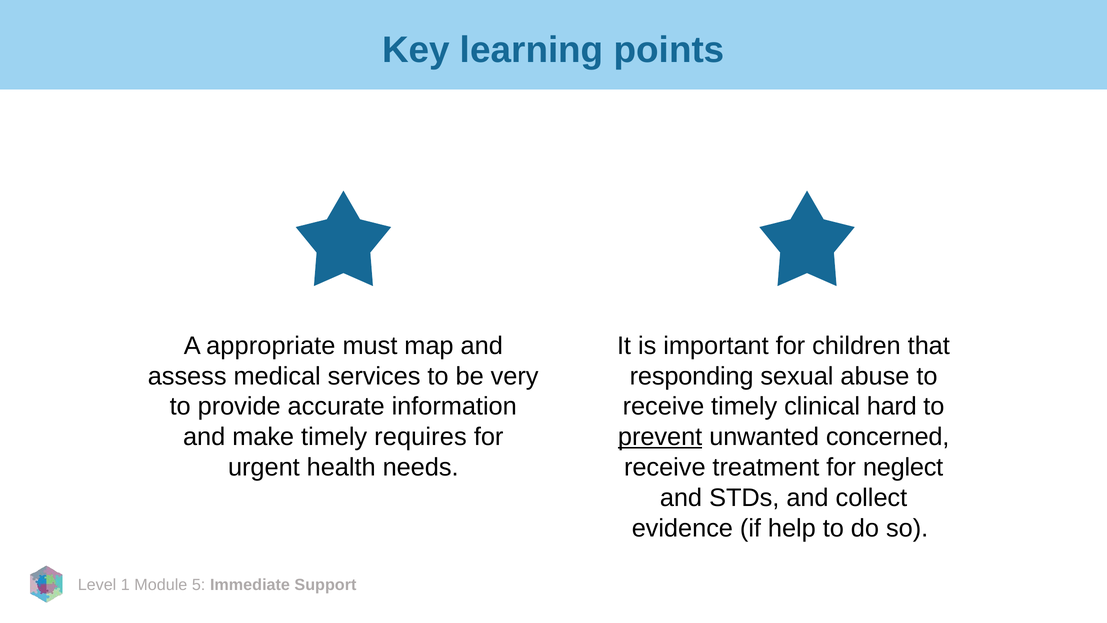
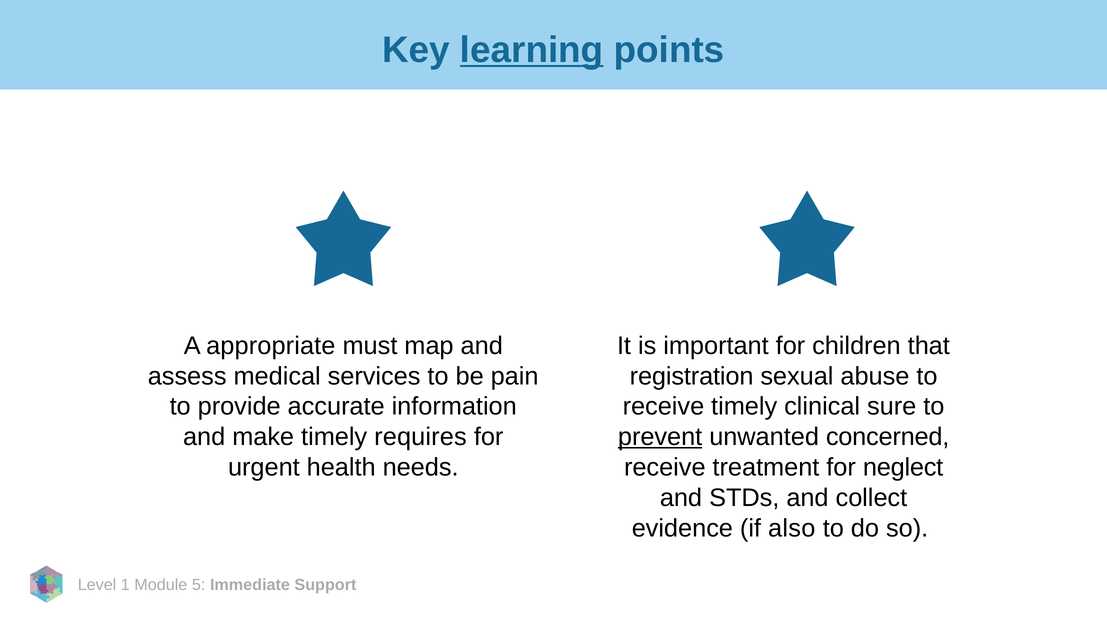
learning underline: none -> present
very: very -> pain
responding: responding -> registration
hard: hard -> sure
help: help -> also
